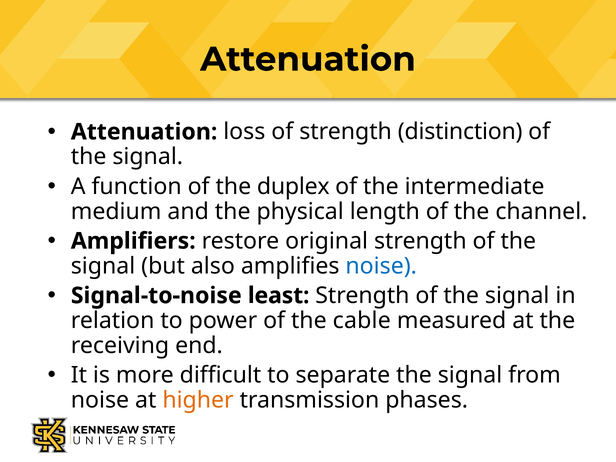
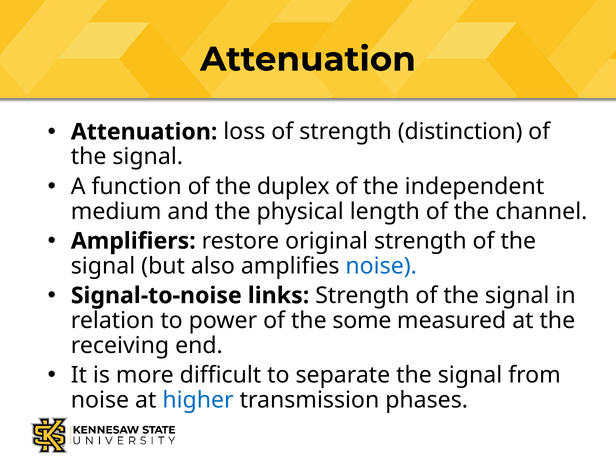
intermediate: intermediate -> independent
least: least -> links
cable: cable -> some
higher colour: orange -> blue
